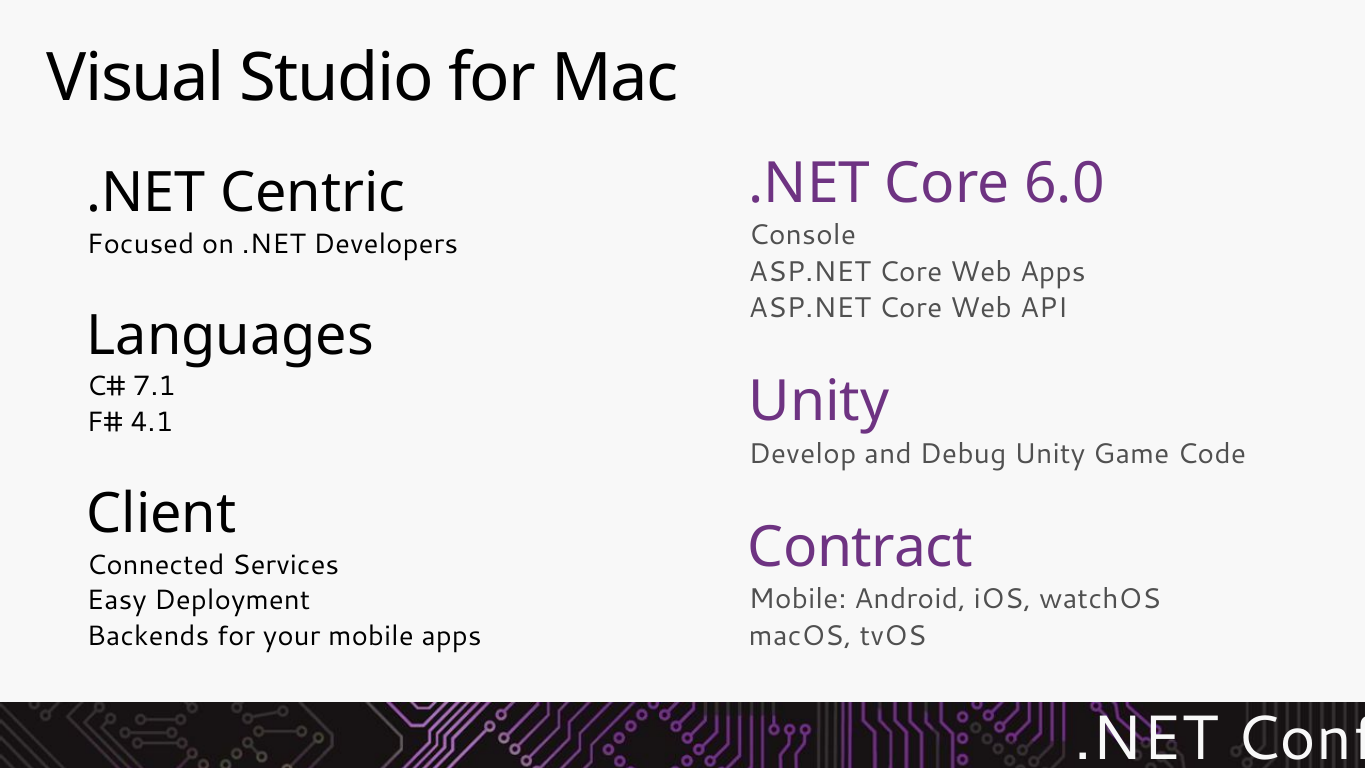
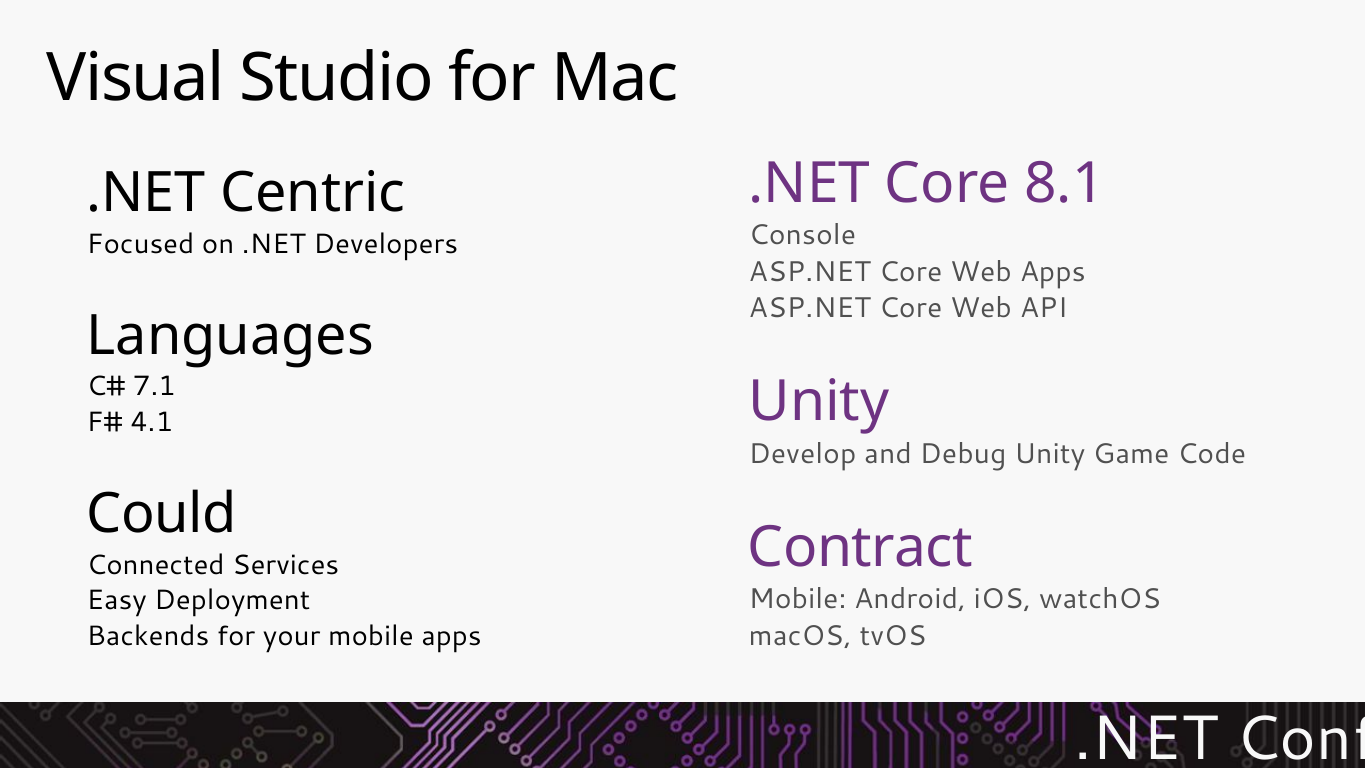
6.0: 6.0 -> 8.1
Client: Client -> Could
